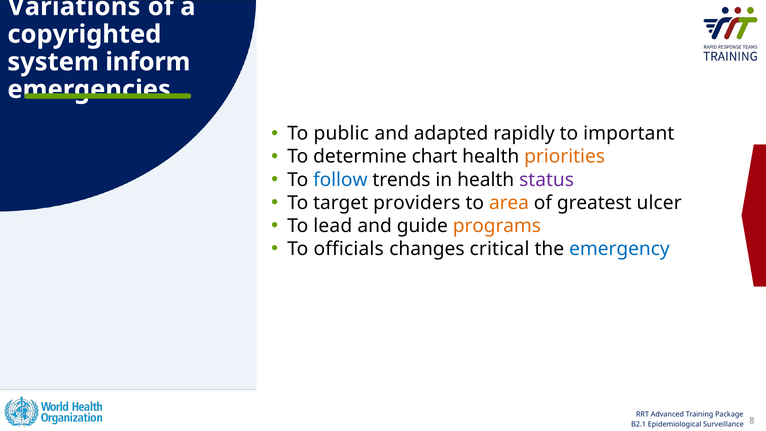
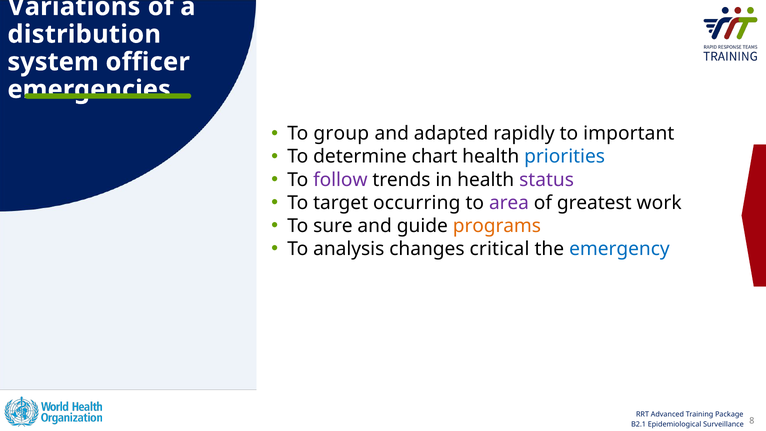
copyrighted: copyrighted -> distribution
inform: inform -> officer
public: public -> group
priorities colour: orange -> blue
follow colour: blue -> purple
providers: providers -> occurring
area colour: orange -> purple
ulcer: ulcer -> work
lead: lead -> sure
officials: officials -> analysis
